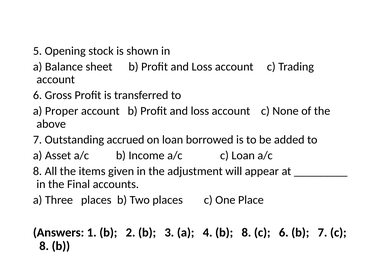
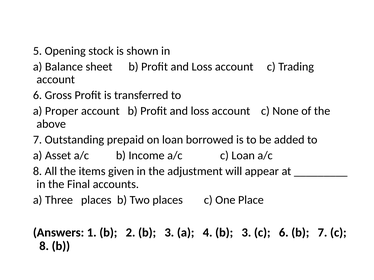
accrued: accrued -> prepaid
4 b 8: 8 -> 3
